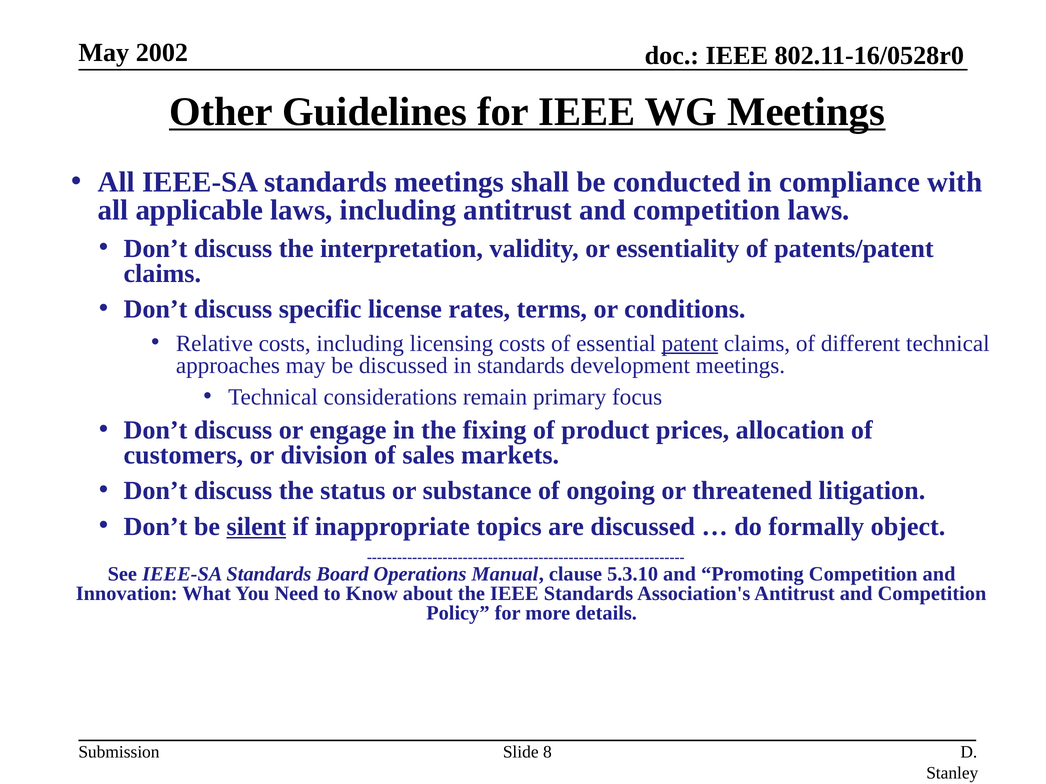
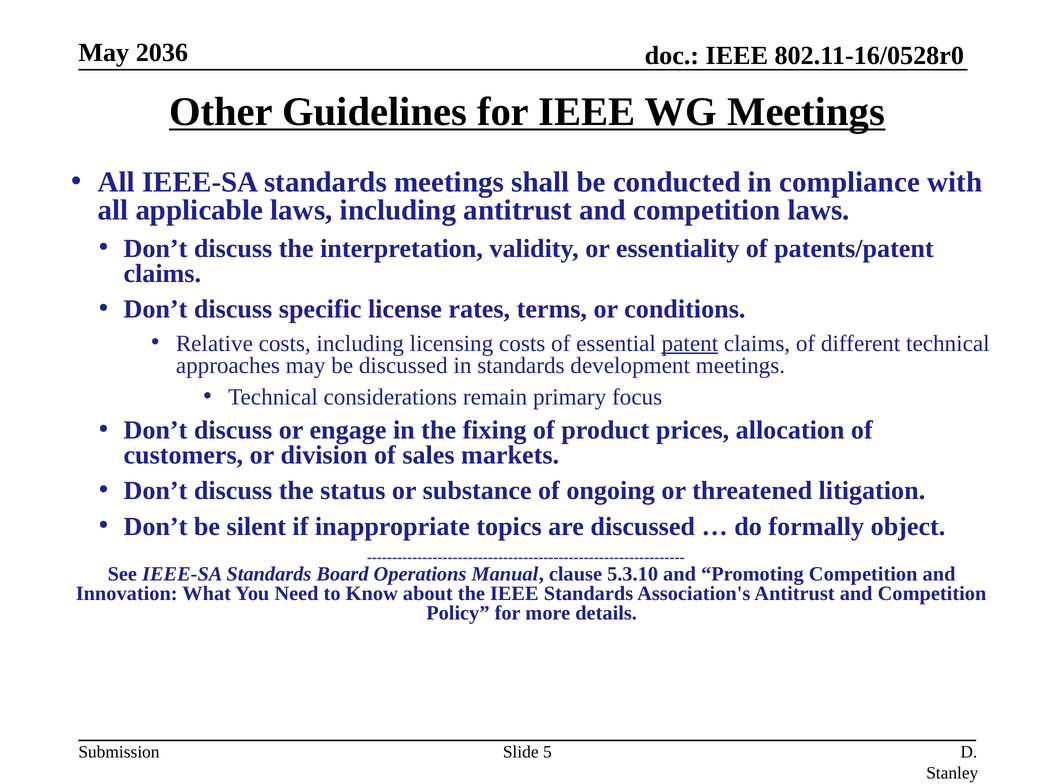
2002: 2002 -> 2036
silent underline: present -> none
8: 8 -> 5
